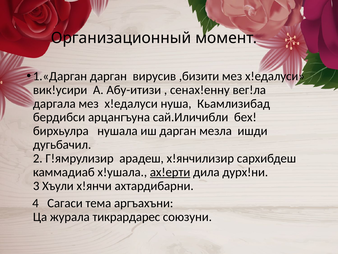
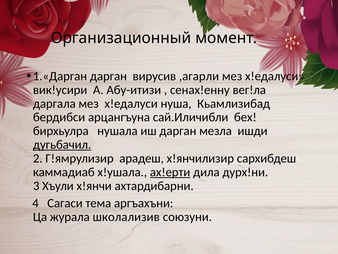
,бизити: ,бизити -> ,агарли
дугьбачил underline: none -> present
тикрардарес: тикрардарес -> школализив
